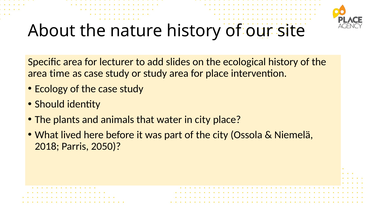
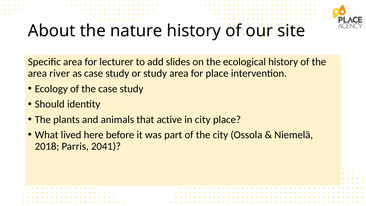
time: time -> river
water: water -> active
2050: 2050 -> 2041
